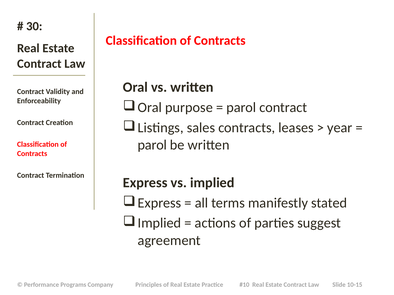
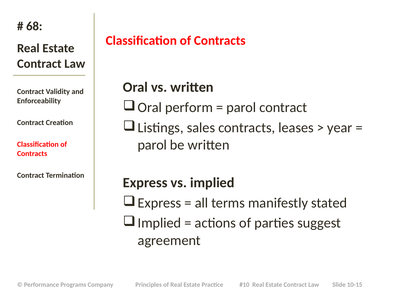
30: 30 -> 68
purpose: purpose -> perform
